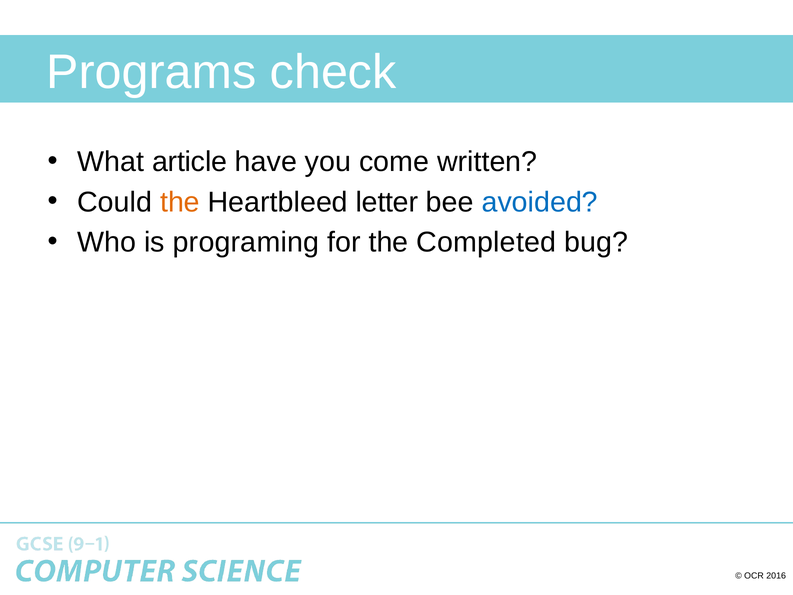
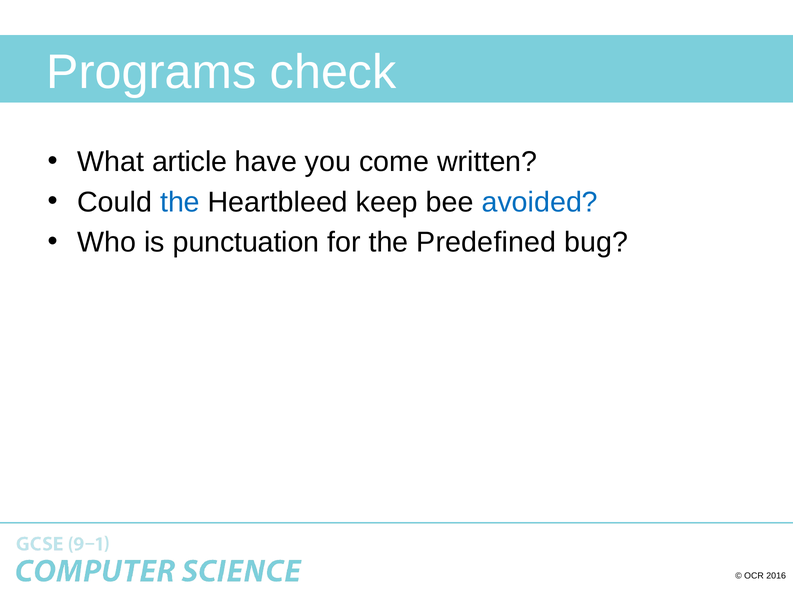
the at (180, 202) colour: orange -> blue
letter: letter -> keep
programing: programing -> punctuation
Completed: Completed -> Predefined
